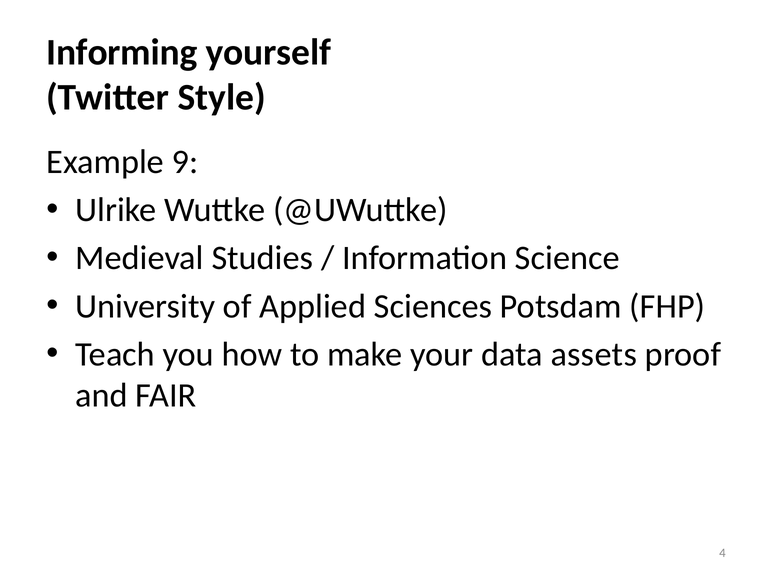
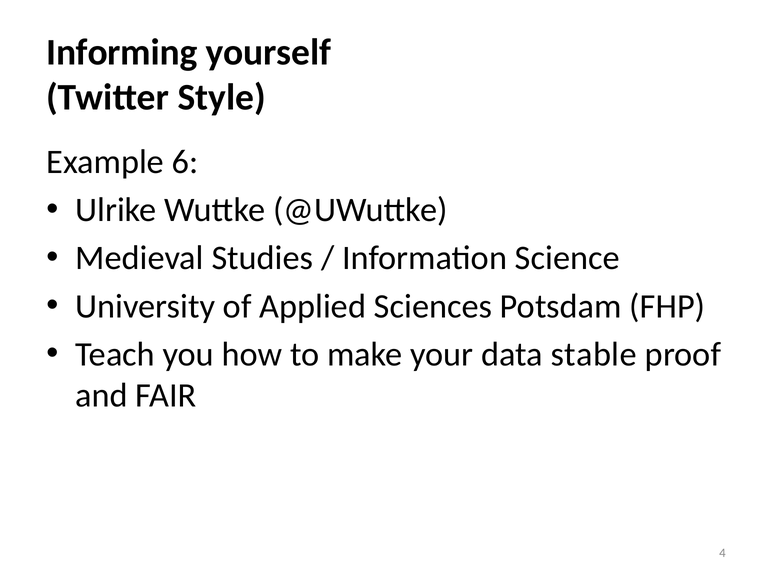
9: 9 -> 6
assets: assets -> stable
